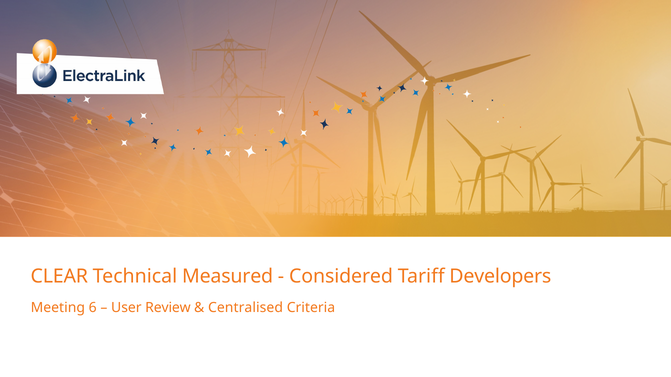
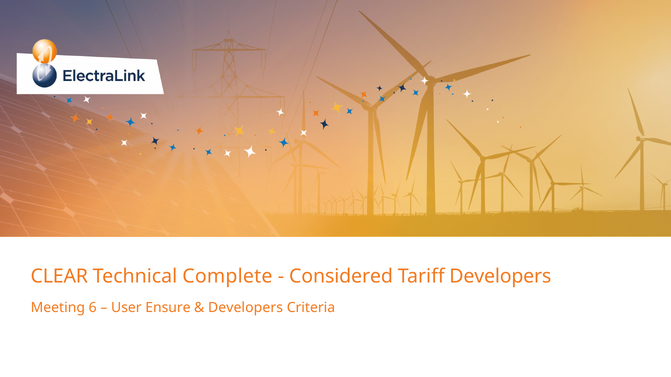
Measured: Measured -> Complete
Review: Review -> Ensure
Centralised at (246, 308): Centralised -> Developers
